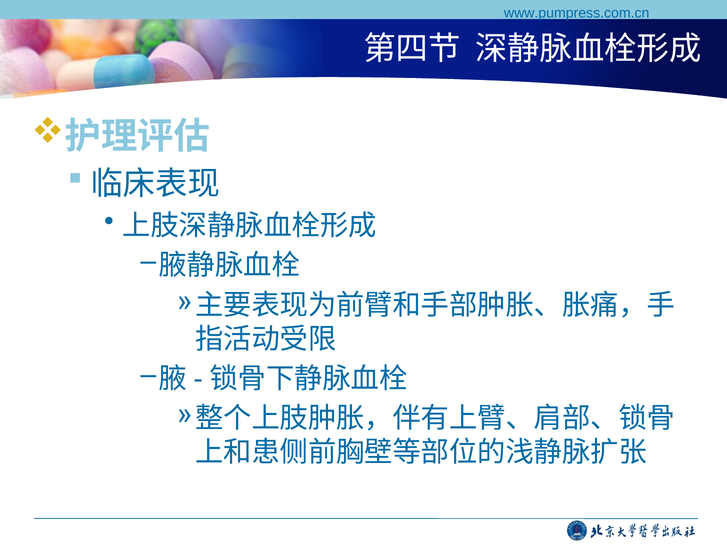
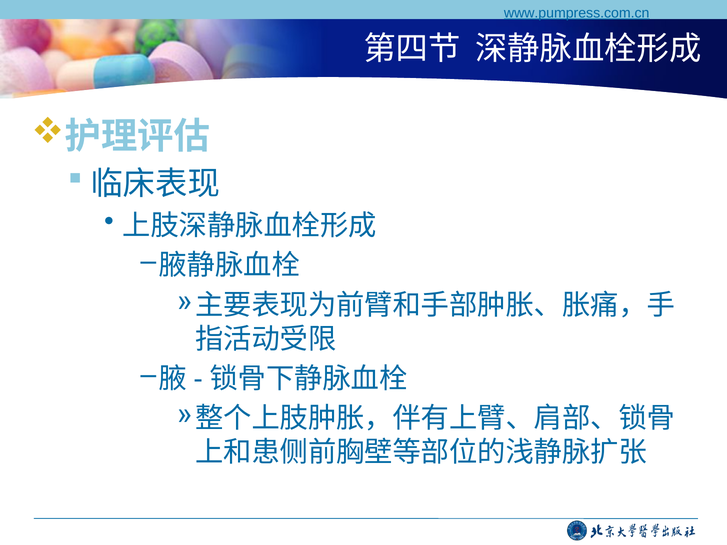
www.pumpress.com.cn underline: none -> present
